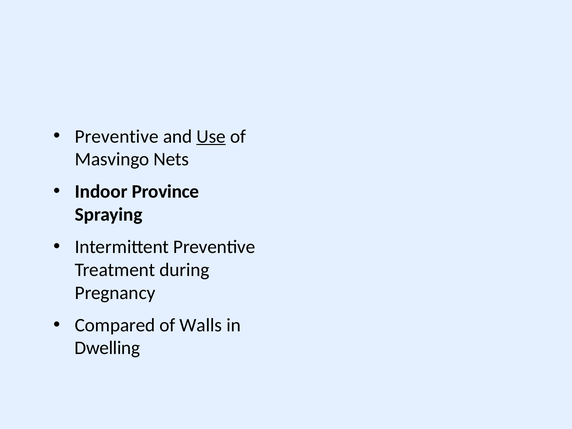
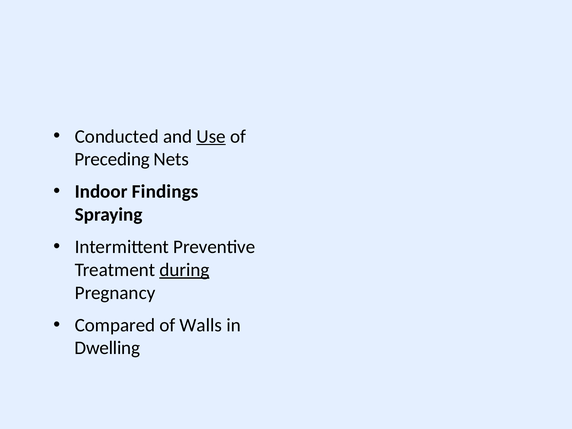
Preventive at (117, 136): Preventive -> Conducted
Masvingo: Masvingo -> Preceding
Province: Province -> Findings
during underline: none -> present
